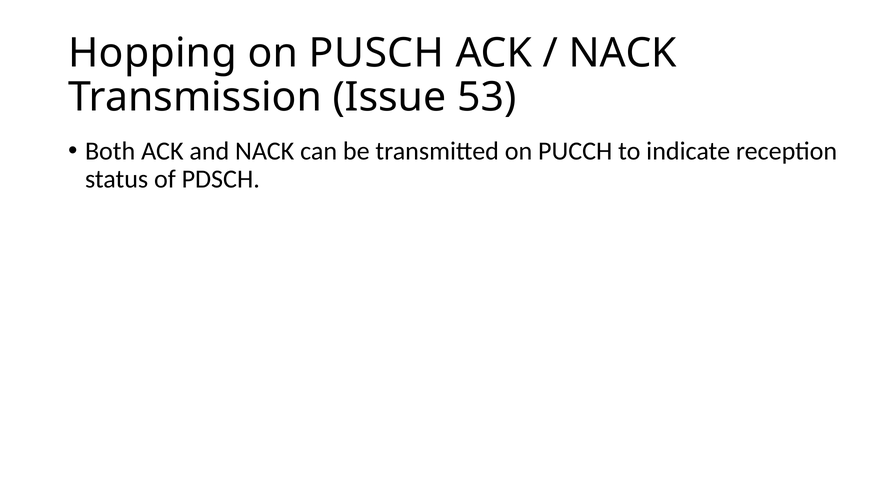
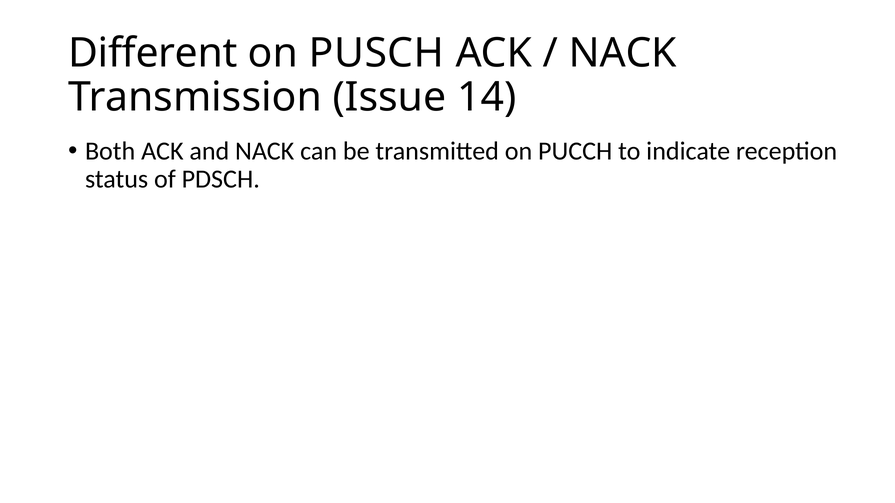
Hopping: Hopping -> Different
53: 53 -> 14
